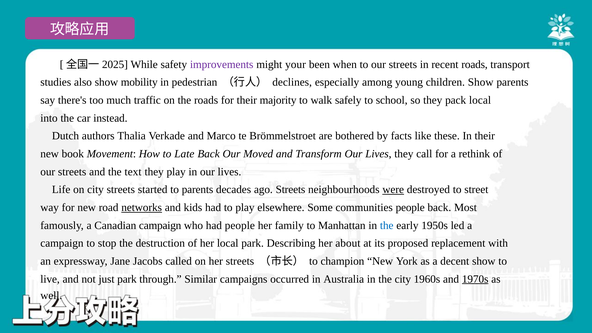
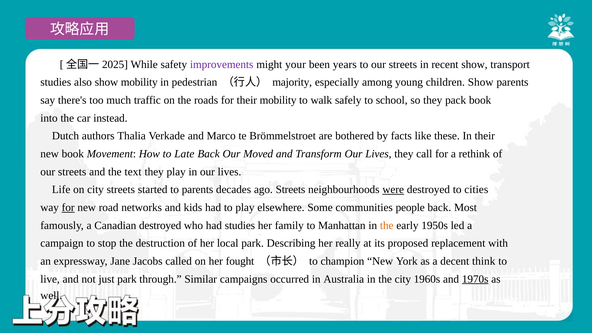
when: when -> years
recent roads: roads -> show
declines: declines -> majority
their majority: majority -> mobility
pack local: local -> book
street: street -> cities
for at (68, 207) underline: none -> present
networks underline: present -> none
Canadian campaign: campaign -> destroyed
had people: people -> studies
the at (387, 225) colour: blue -> orange
about: about -> really
her streets: streets -> fought
decent show: show -> think
